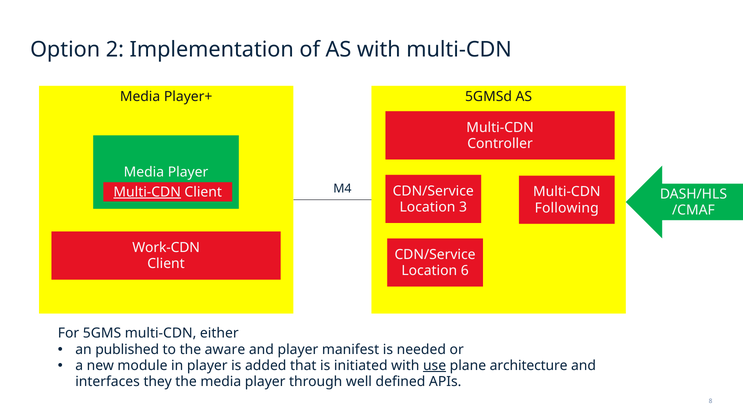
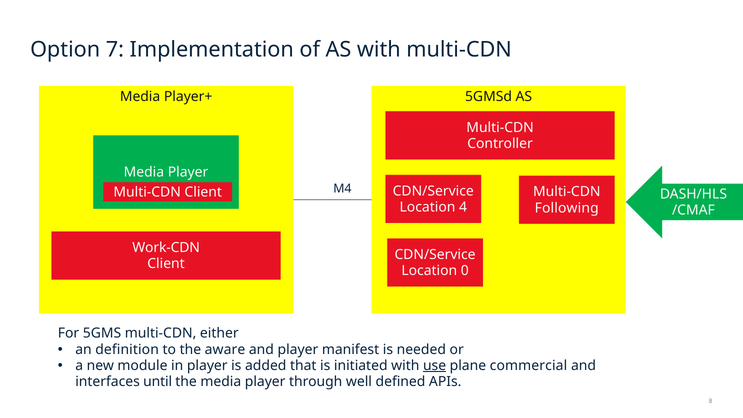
2: 2 -> 7
Multi-CDN at (147, 192) underline: present -> none
3: 3 -> 4
6: 6 -> 0
published: published -> definition
architecture: architecture -> commercial
they: they -> until
